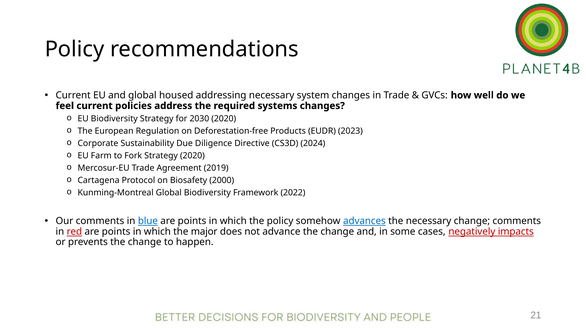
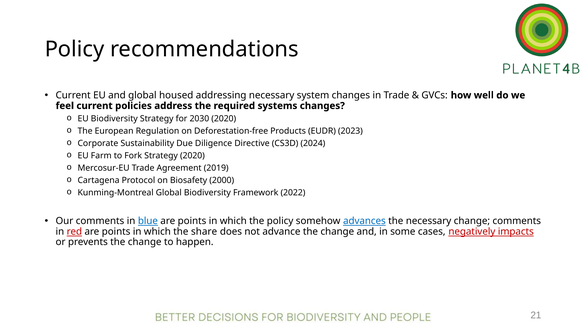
major: major -> share
